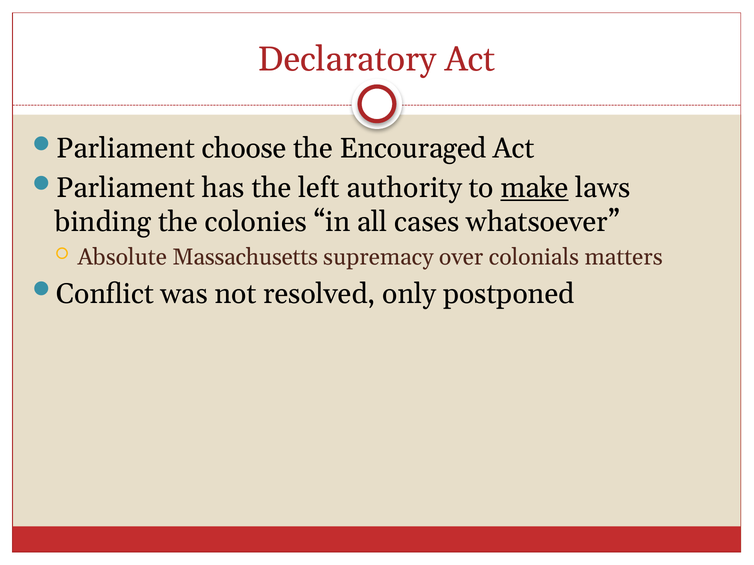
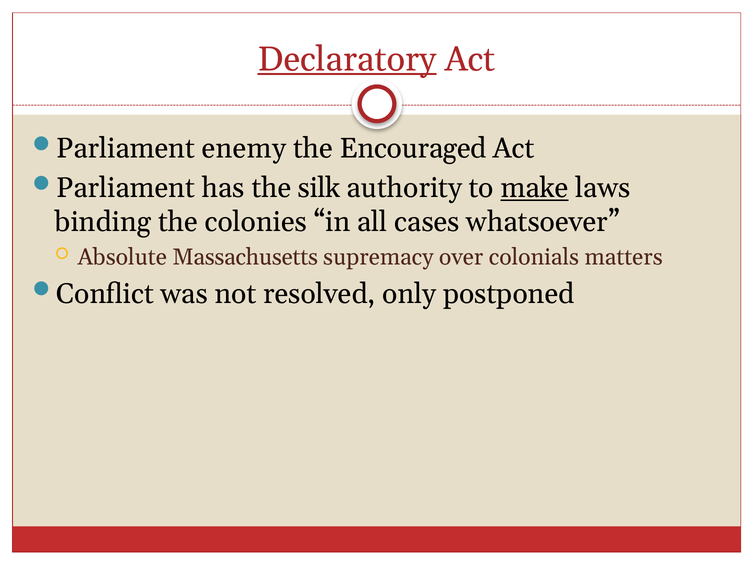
Declaratory underline: none -> present
choose: choose -> enemy
left: left -> silk
